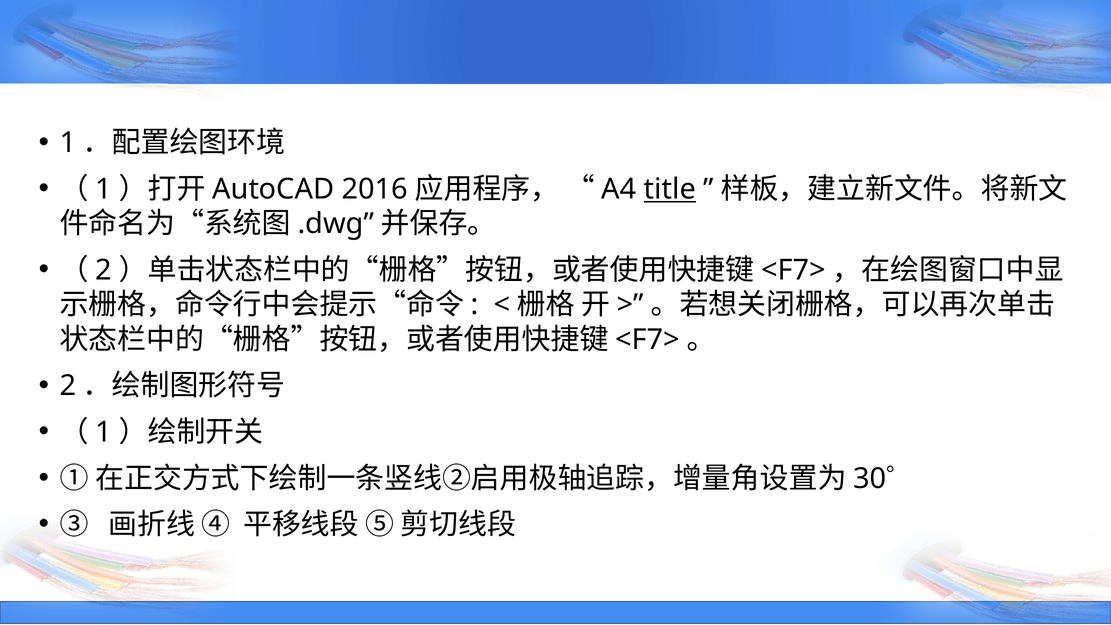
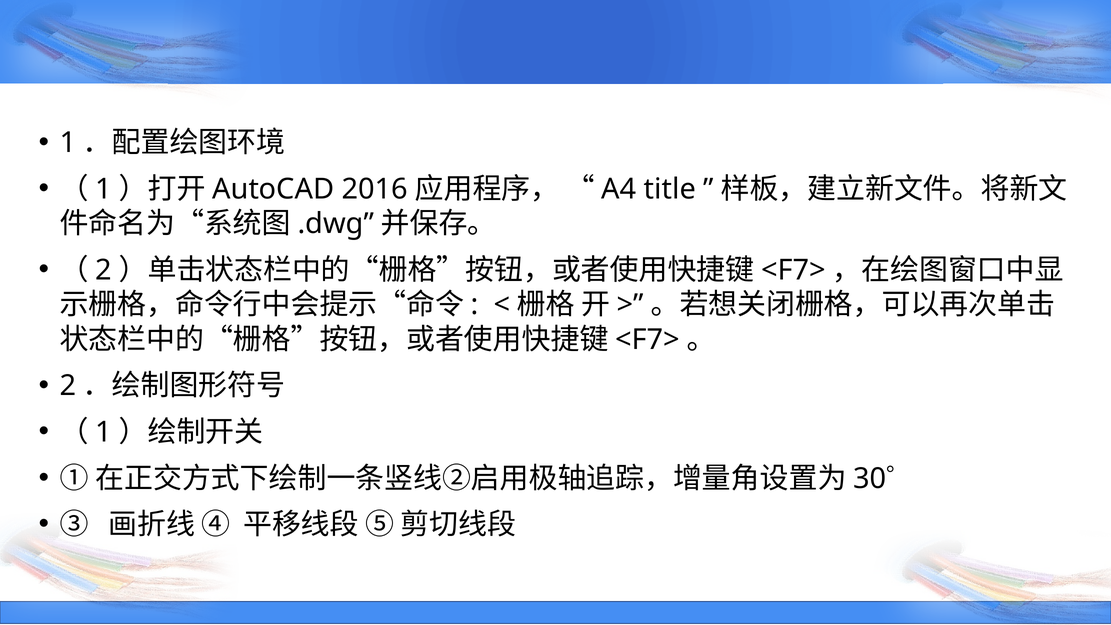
title underline: present -> none
